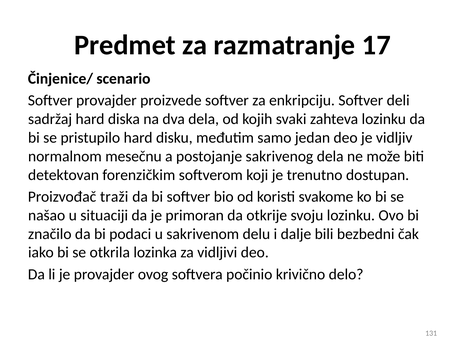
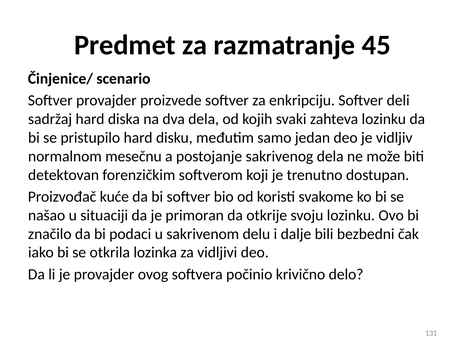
17: 17 -> 45
traži: traži -> kuće
